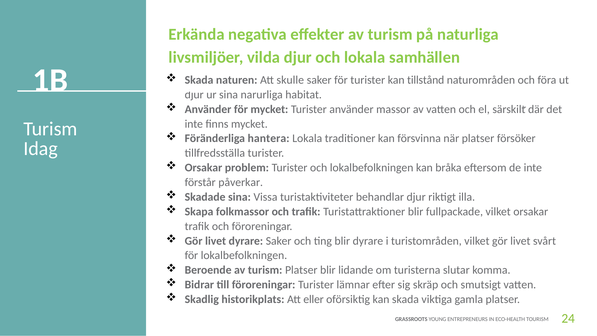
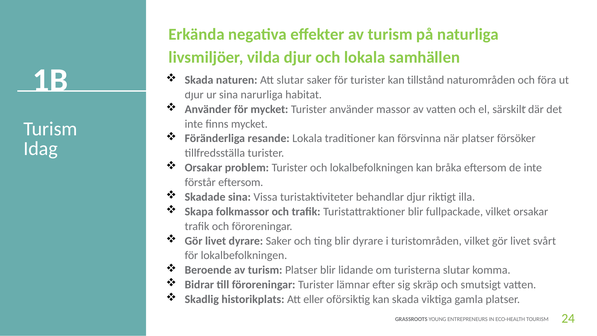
Att skulle: skulle -> slutar
hantera: hantera -> resande
förstår påverkar: påverkar -> eftersom
